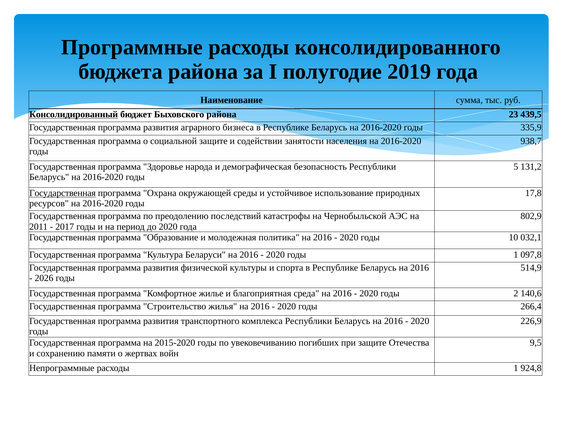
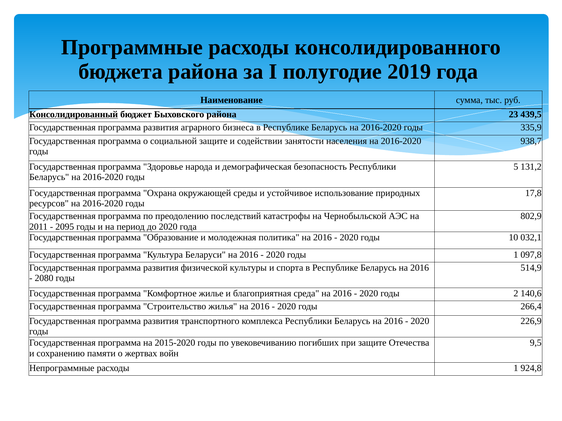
Государственная at (63, 193) underline: present -> none
2017: 2017 -> 2095
2026: 2026 -> 2080
